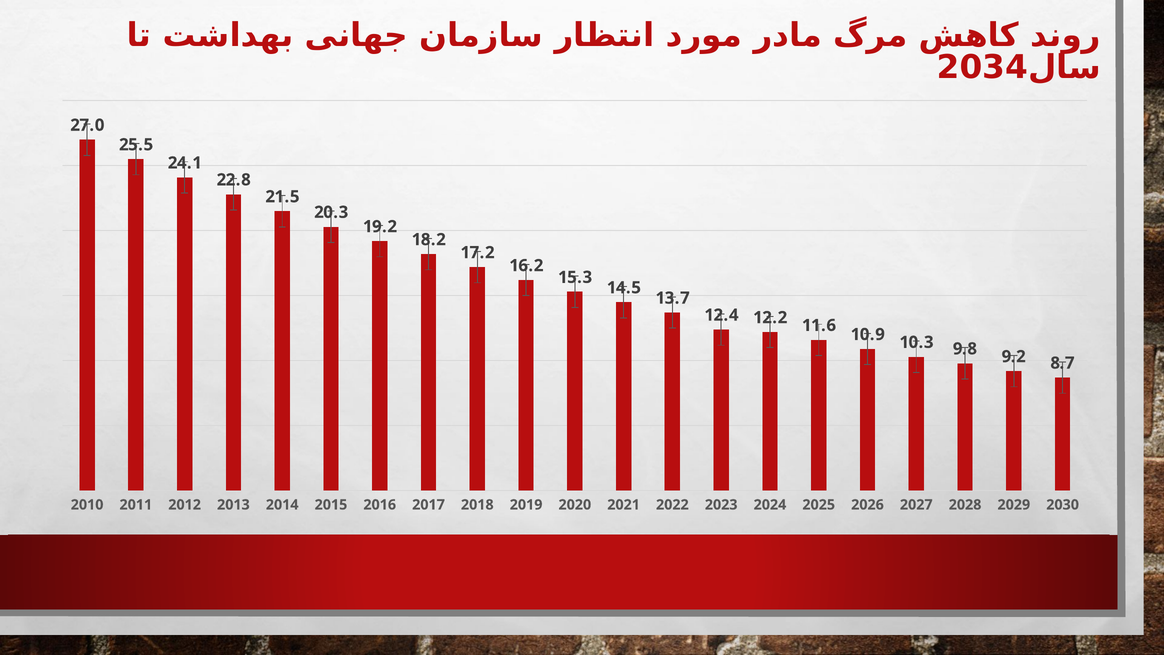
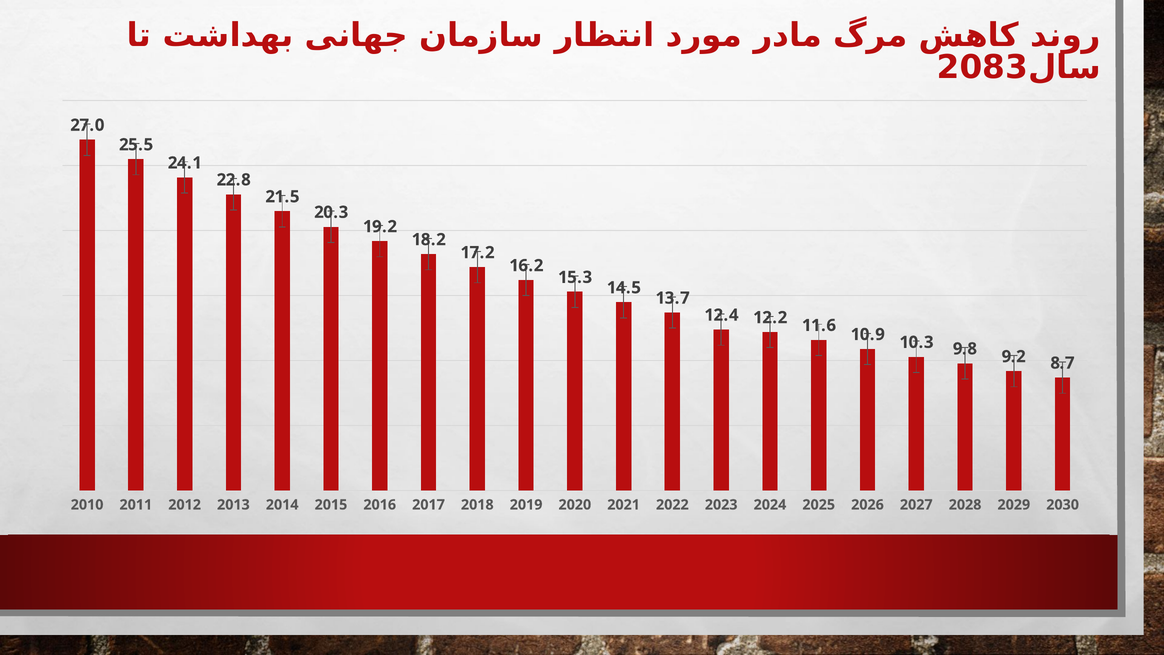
2034: 2034 -> 2083
